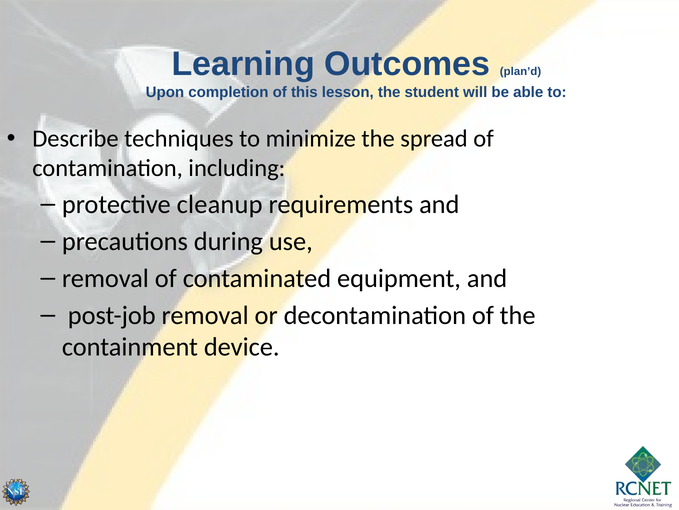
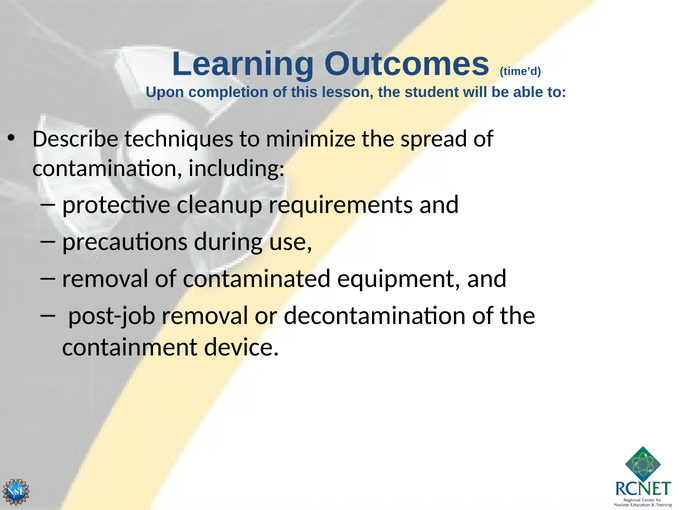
plan’d: plan’d -> time’d
